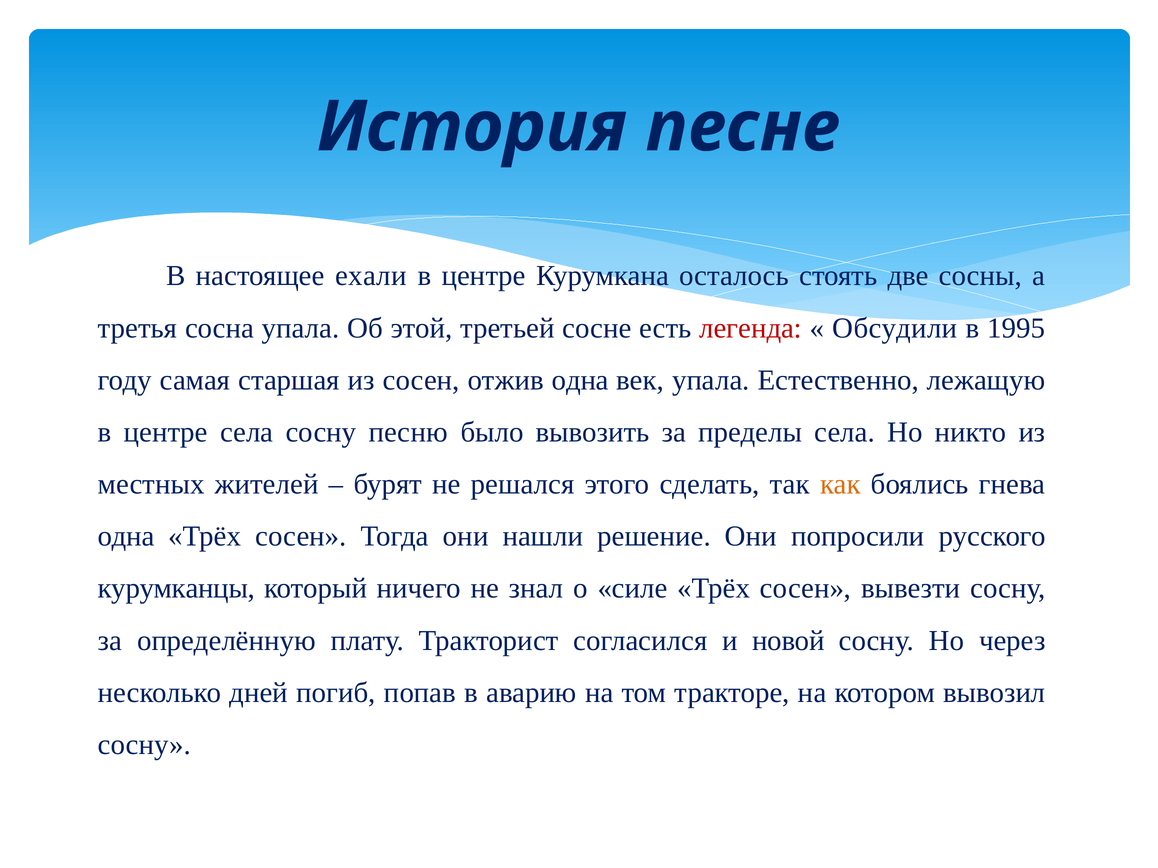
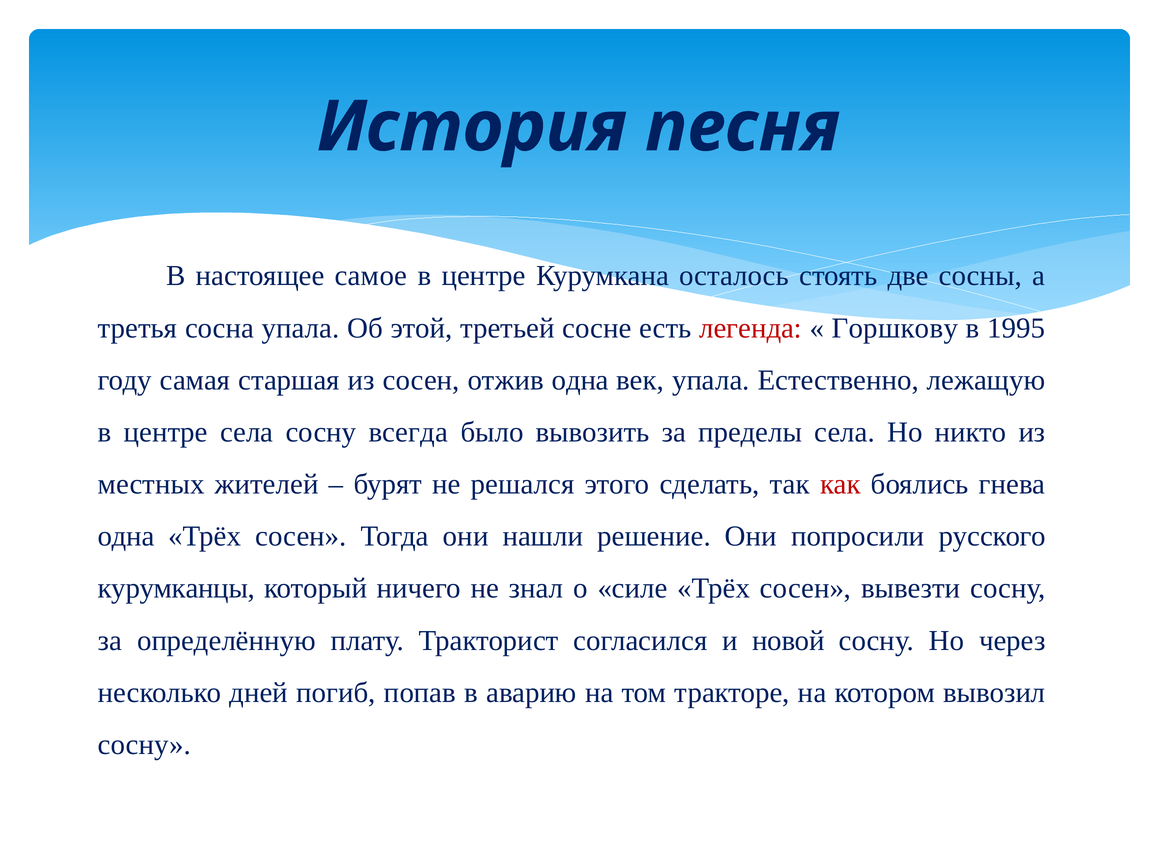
песне: песне -> песня
ехали: ехали -> самое
Обсудили: Обсудили -> Горшкову
песню: песню -> всегда
как colour: orange -> red
